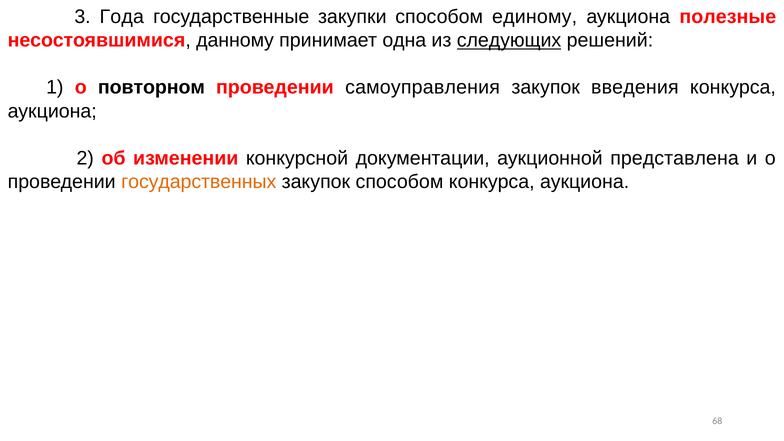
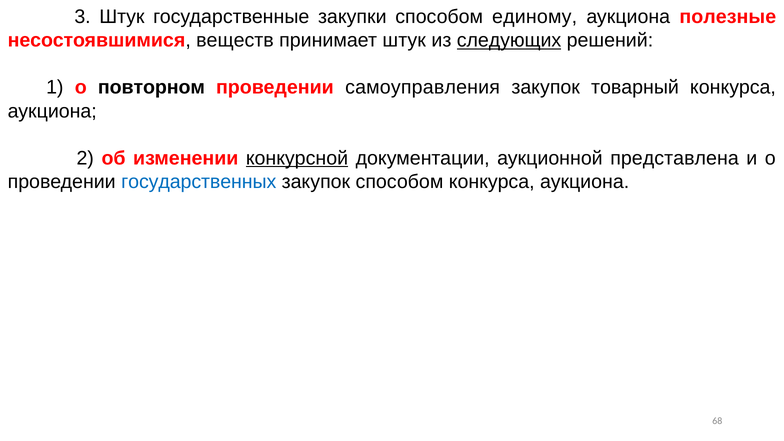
3 Года: Года -> Штук
данному: данному -> веществ
принимает одна: одна -> штук
введения: введения -> товарный
конкурсной underline: none -> present
государственных colour: orange -> blue
